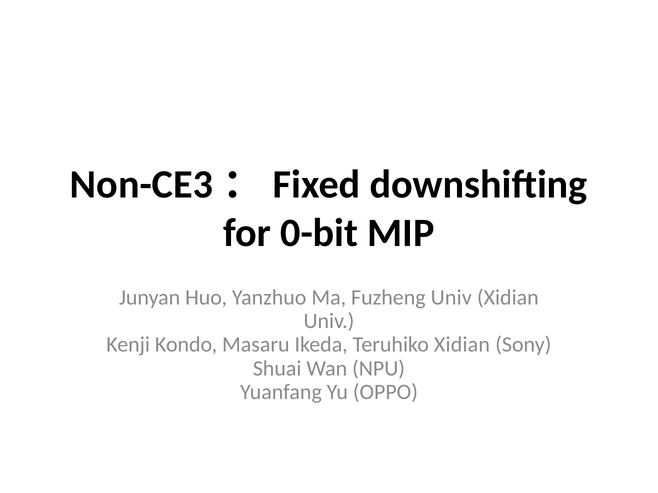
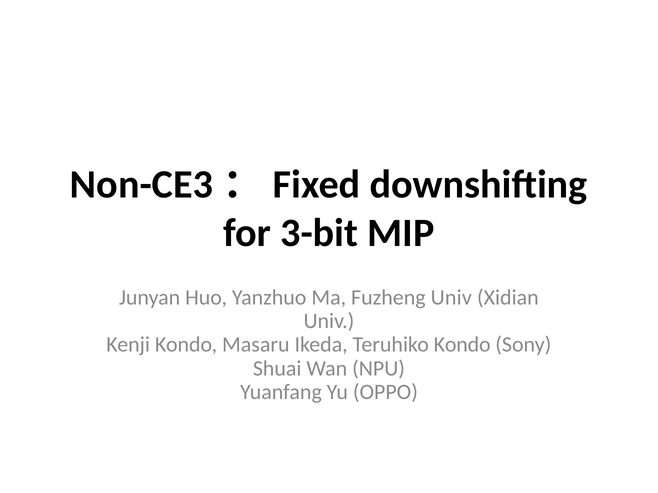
0-bit: 0-bit -> 3-bit
Teruhiko Xidian: Xidian -> Kondo
